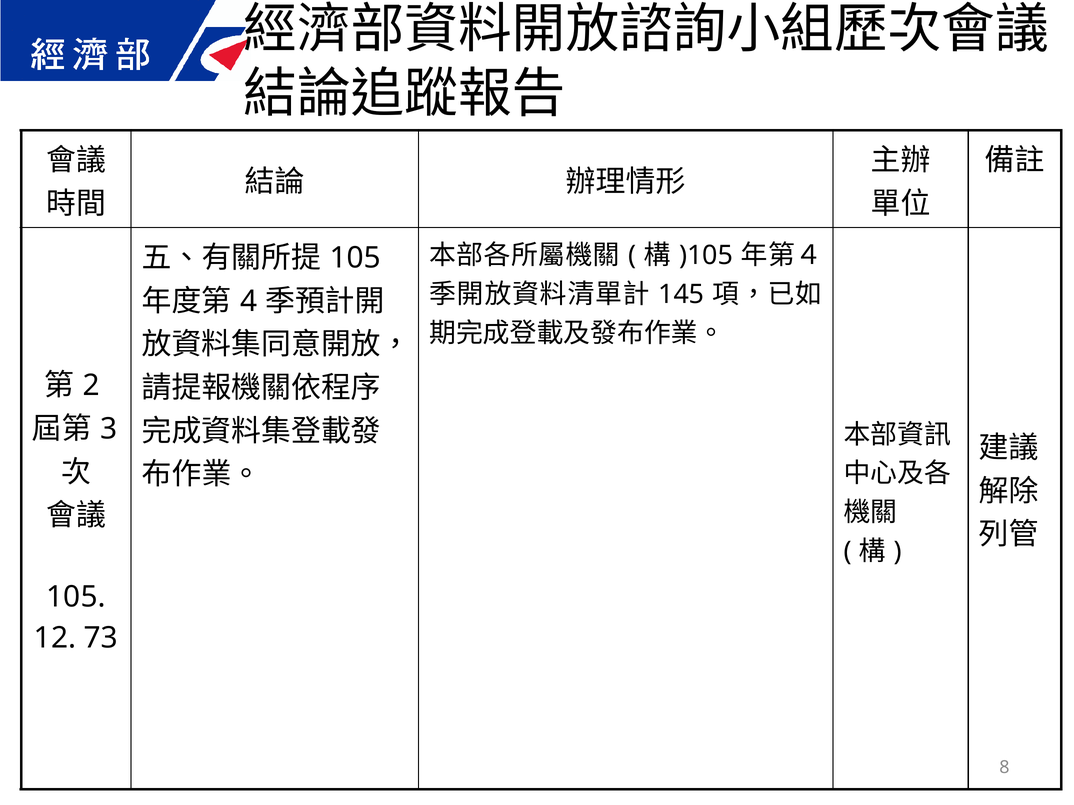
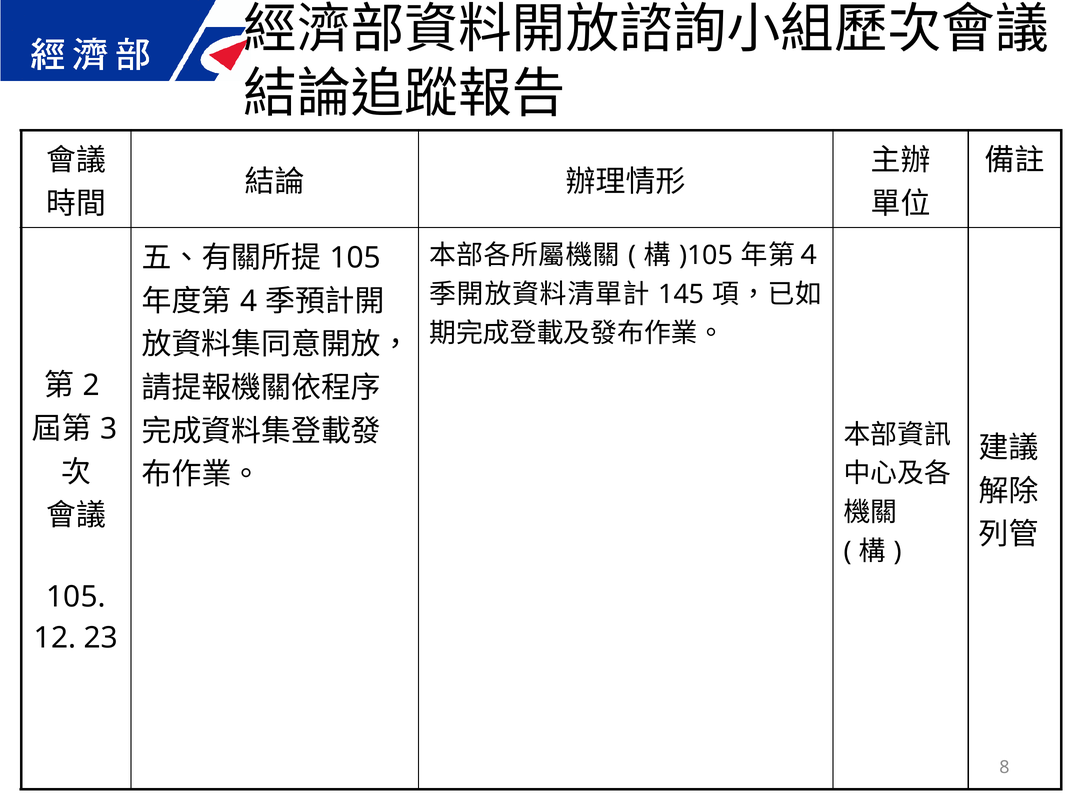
73: 73 -> 23
